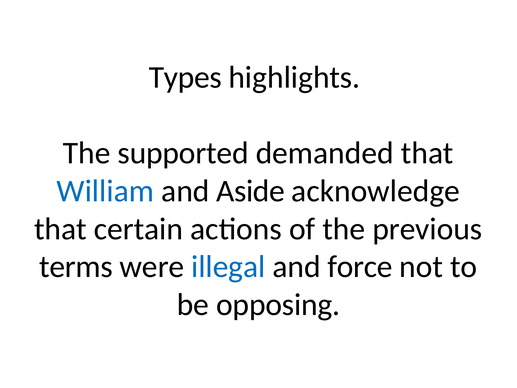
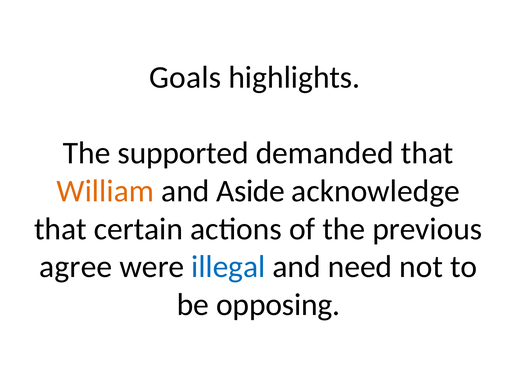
Types: Types -> Goals
William colour: blue -> orange
terms: terms -> agree
force: force -> need
